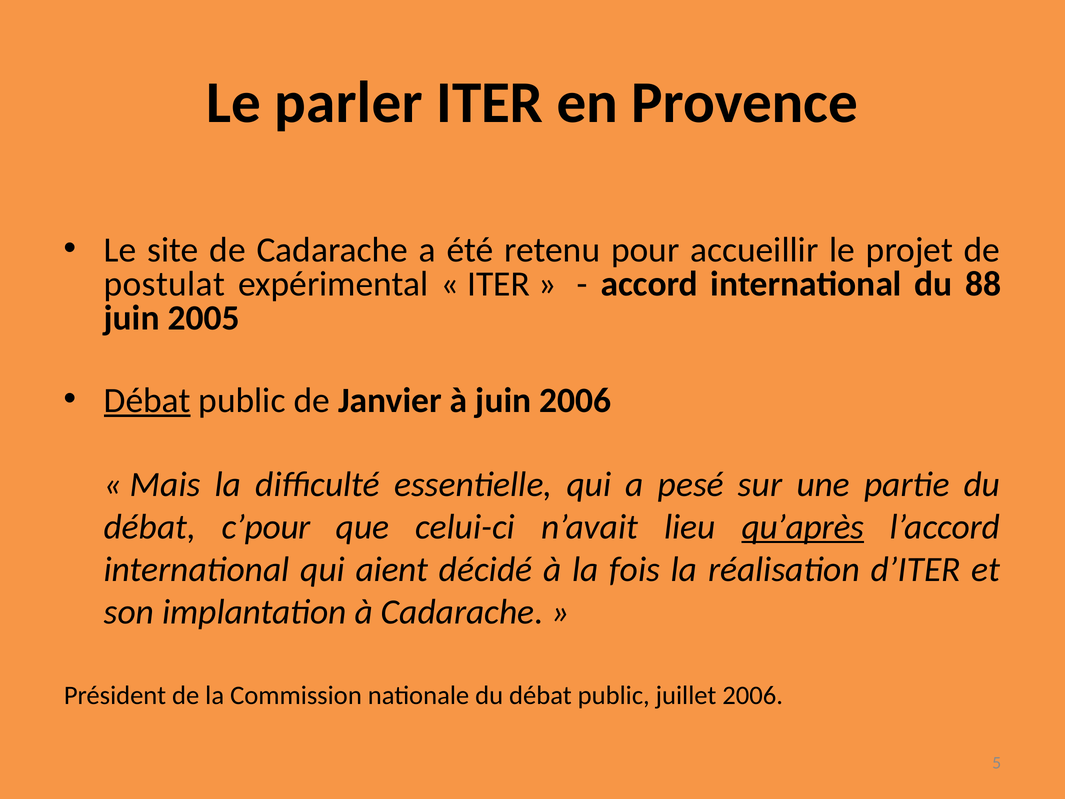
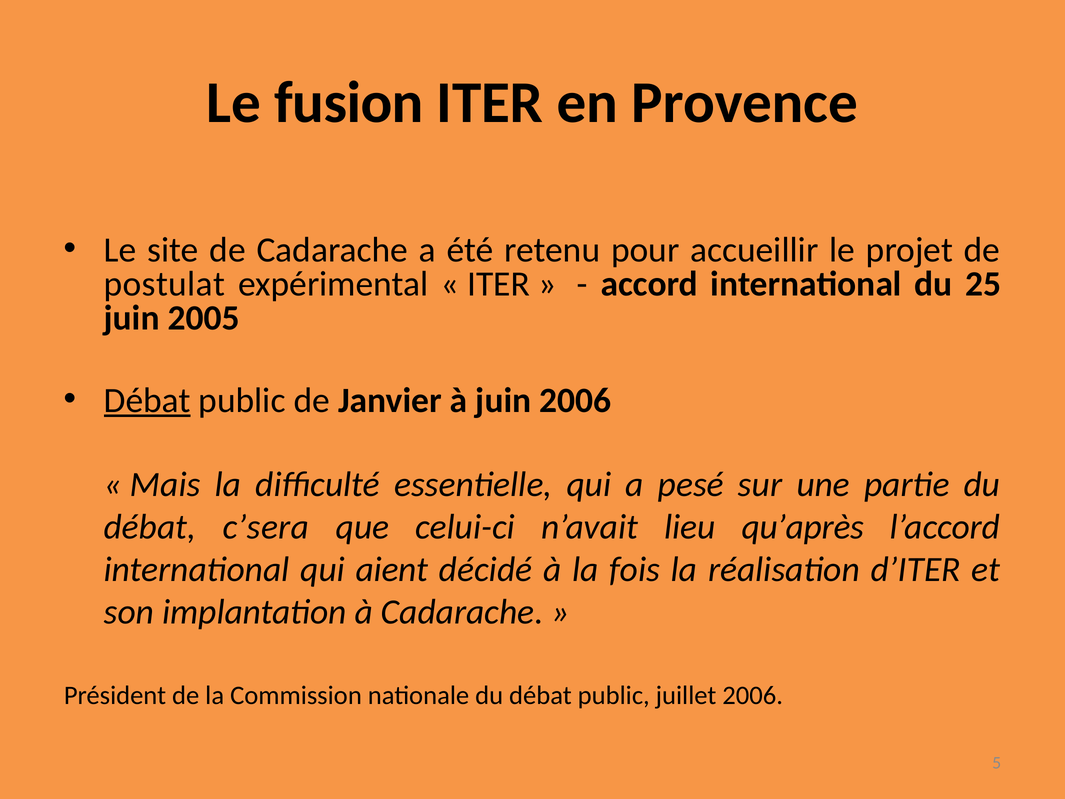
parler: parler -> fusion
88: 88 -> 25
c’pour: c’pour -> c’sera
qu’après underline: present -> none
